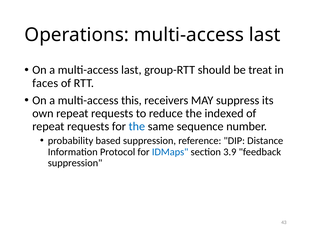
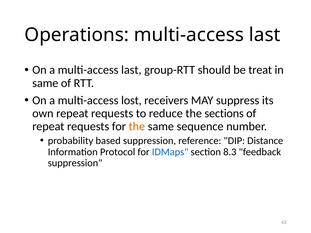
faces at (45, 83): faces -> same
this: this -> lost
indexed: indexed -> sections
the at (137, 127) colour: blue -> orange
3.9: 3.9 -> 8.3
